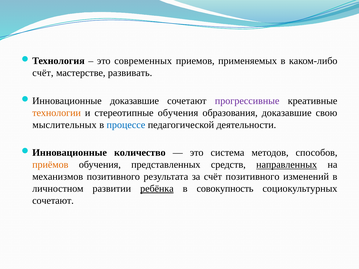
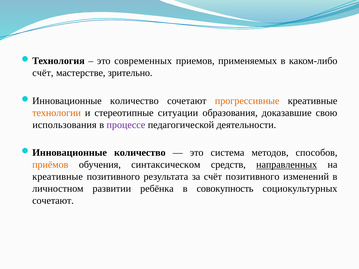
развивать: развивать -> зрительно
доказавшие at (134, 101): доказавшие -> количество
прогрессивные colour: purple -> orange
стереотипные обучения: обучения -> ситуации
мыслительных: мыслительных -> использования
процессе colour: blue -> purple
представленных: представленных -> синтаксическом
механизмов at (58, 177): механизмов -> креативные
ребёнка underline: present -> none
